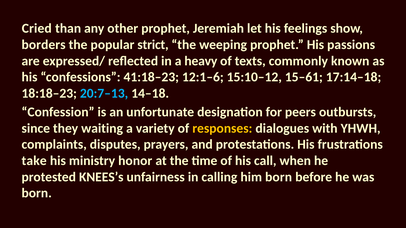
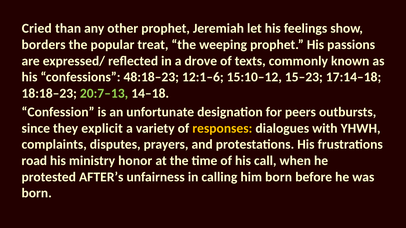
strict: strict -> treat
heavy: heavy -> drove
41:18–23: 41:18–23 -> 48:18–23
15–61: 15–61 -> 15–23
20:7–13 colour: light blue -> light green
waiting: waiting -> explicit
take: take -> road
KNEES’s: KNEES’s -> AFTER’s
